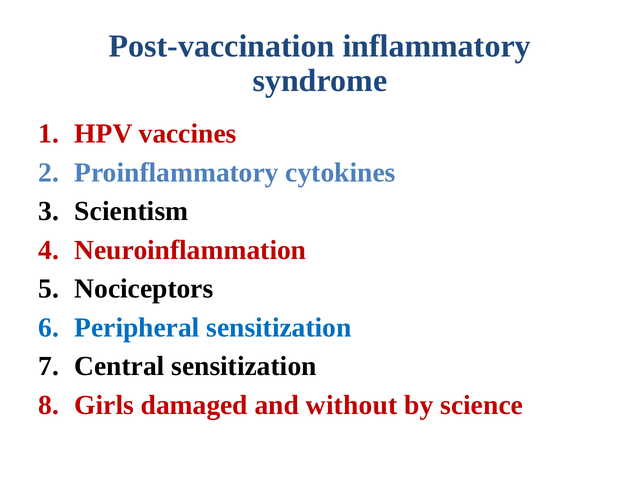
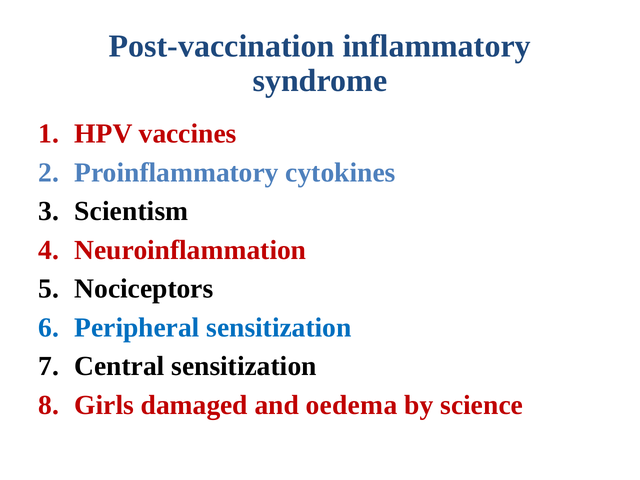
without: without -> oedema
